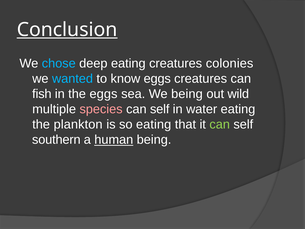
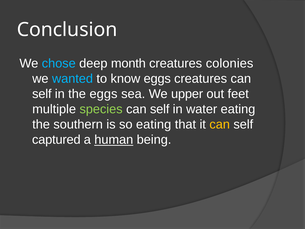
Conclusion underline: present -> none
deep eating: eating -> month
fish at (42, 94): fish -> self
We being: being -> upper
wild: wild -> feet
species colour: pink -> light green
plankton: plankton -> southern
can at (220, 124) colour: light green -> yellow
southern: southern -> captured
